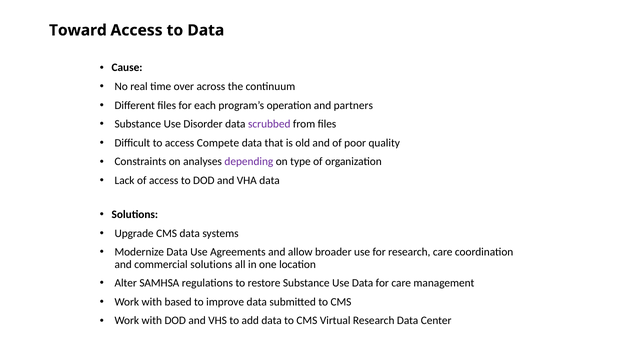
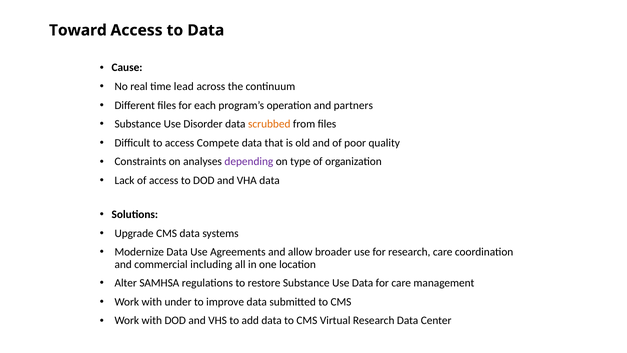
over: over -> lead
scrubbed colour: purple -> orange
commercial solutions: solutions -> including
based: based -> under
